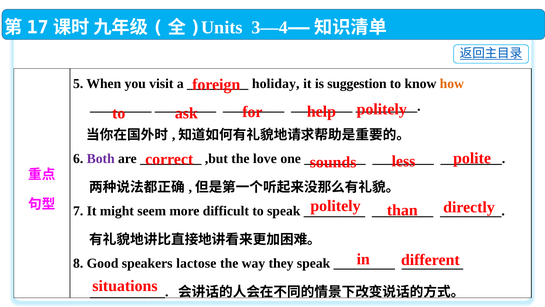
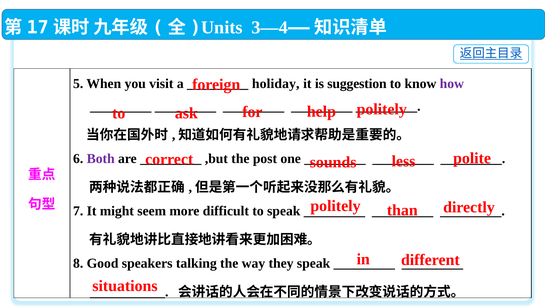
how colour: orange -> purple
love: love -> post
lactose: lactose -> talking
